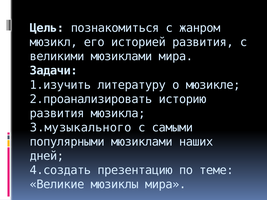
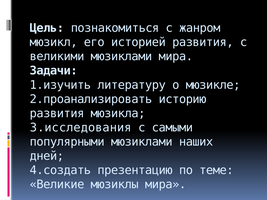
3.музыкального: 3.музыкального -> 3.исследования
